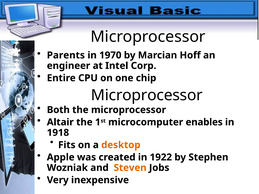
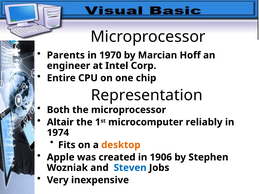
Microprocessor at (147, 95): Microprocessor -> Representation
enables: enables -> reliably
1918: 1918 -> 1974
1922: 1922 -> 1906
Steven colour: orange -> blue
